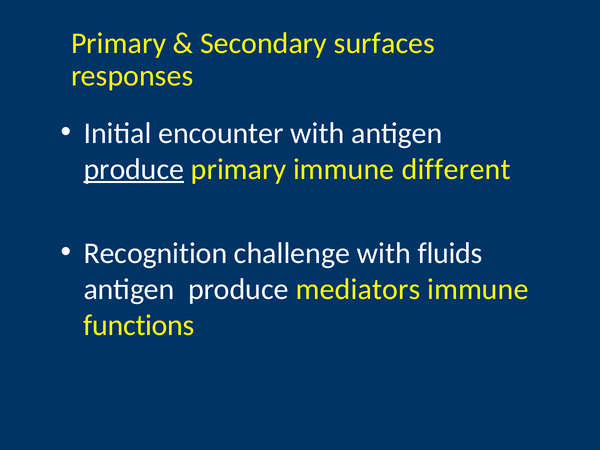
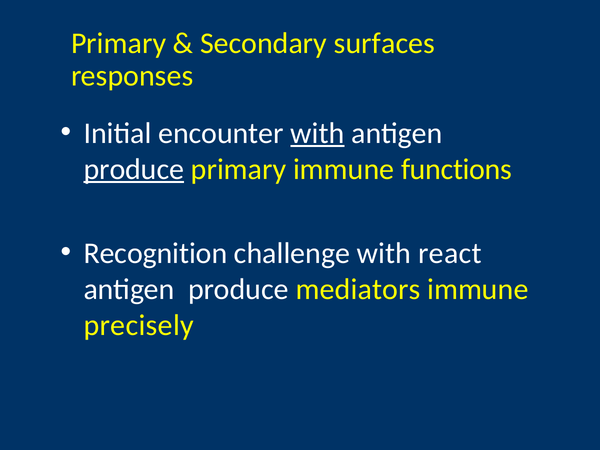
with at (317, 133) underline: none -> present
different: different -> functions
fluids: fluids -> react
functions: functions -> precisely
